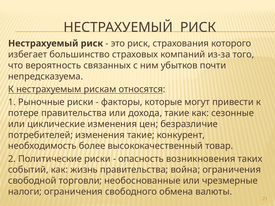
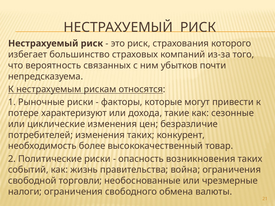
потере правительства: правительства -> характеризуют
изменения такие: такие -> таких
